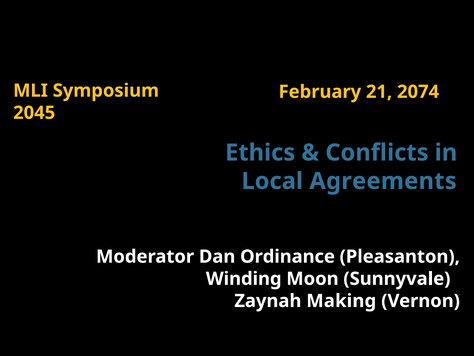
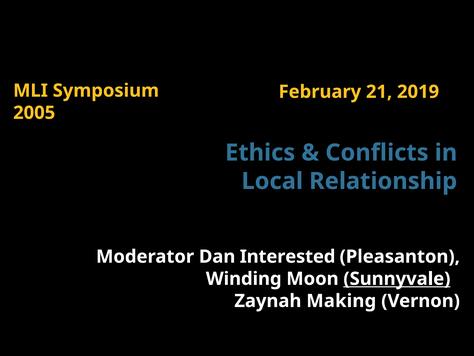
2074: 2074 -> 2019
2045: 2045 -> 2005
Agreements: Agreements -> Relationship
Ordinance: Ordinance -> Interested
Sunnyvale underline: none -> present
